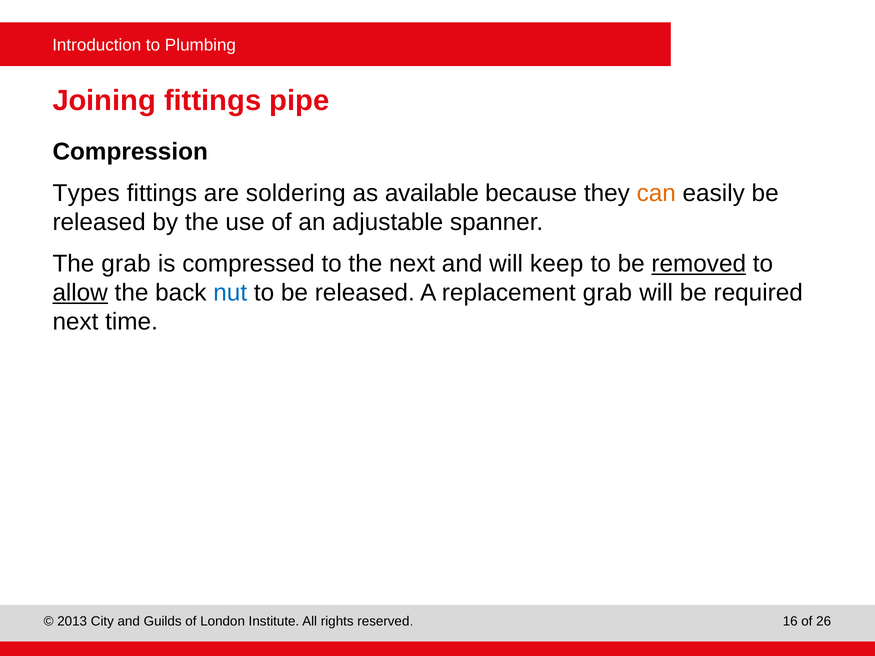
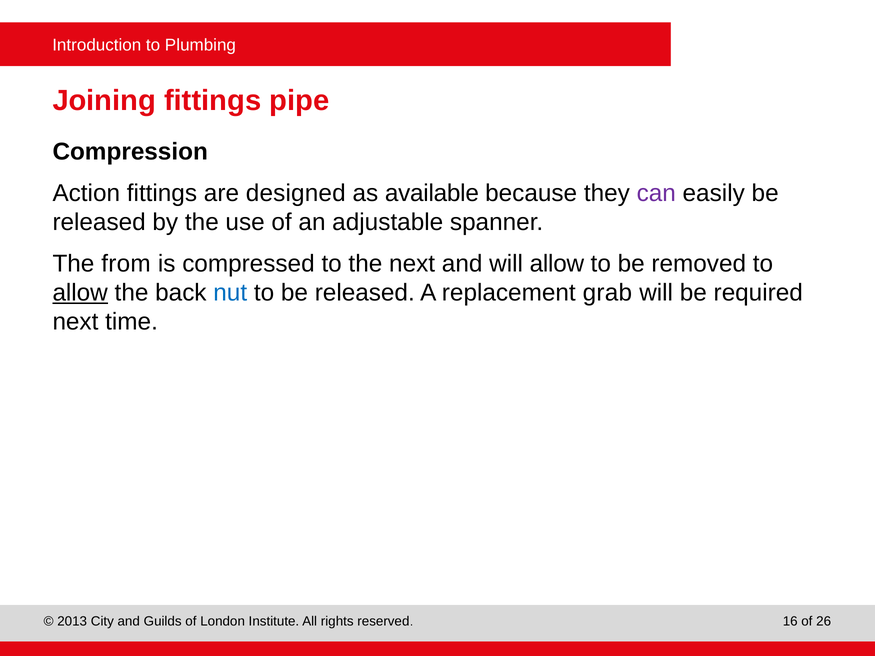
Types: Types -> Action
soldering: soldering -> designed
can colour: orange -> purple
The grab: grab -> from
will keep: keep -> allow
removed underline: present -> none
